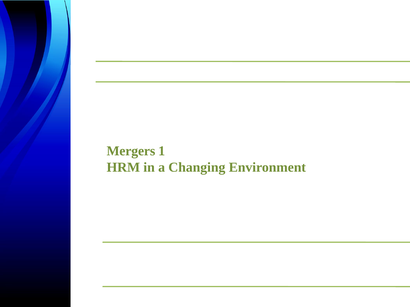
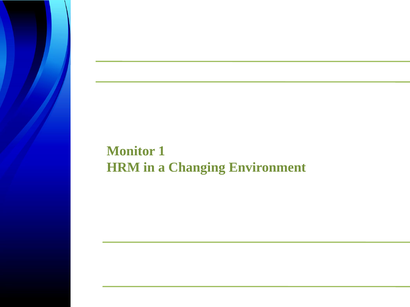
Mergers: Mergers -> Monitor
